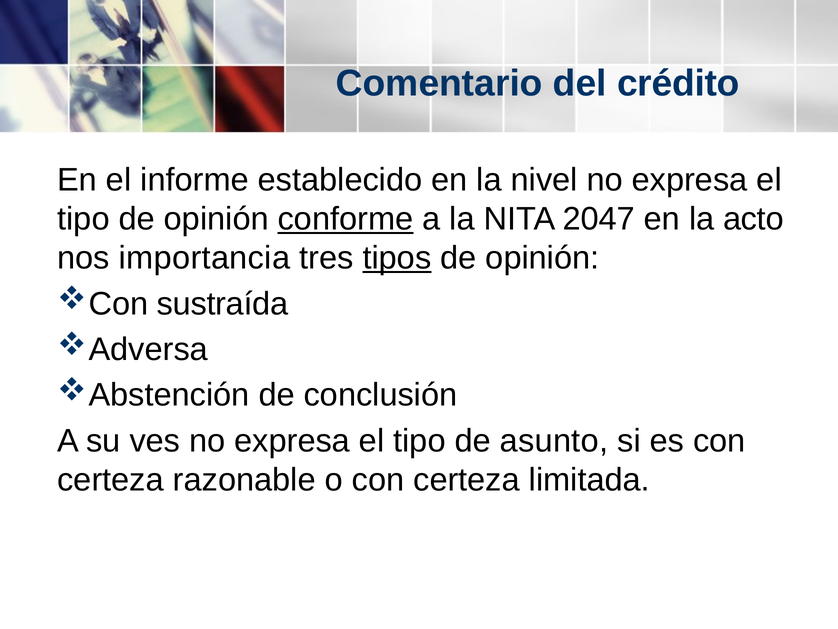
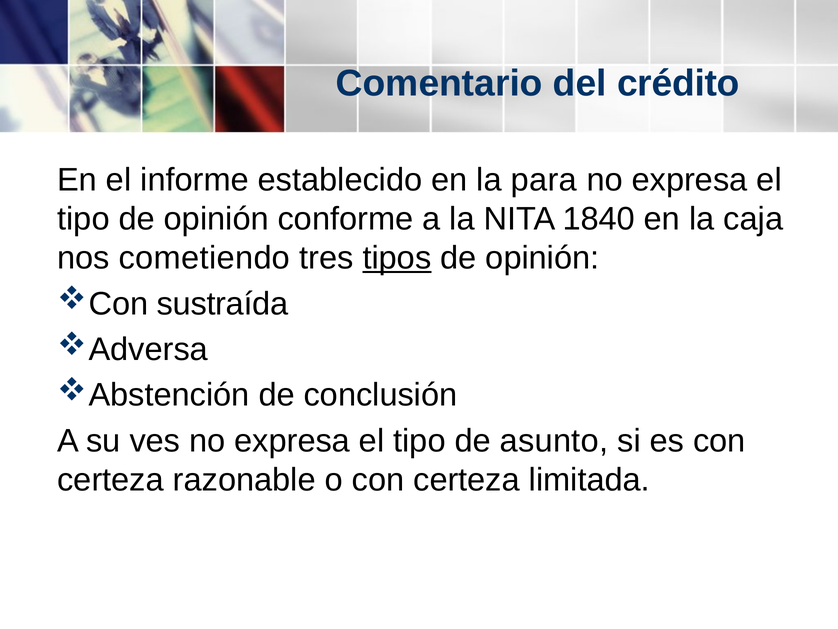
nivel: nivel -> para
conforme underline: present -> none
2047: 2047 -> 1840
acto: acto -> caja
importancia: importancia -> cometiendo
